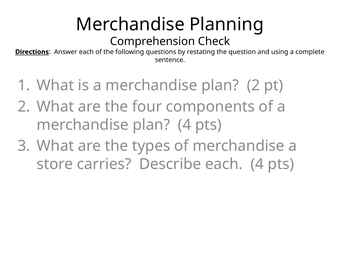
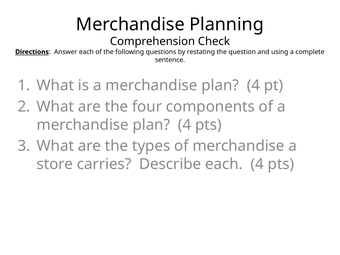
2 at (253, 86): 2 -> 4
